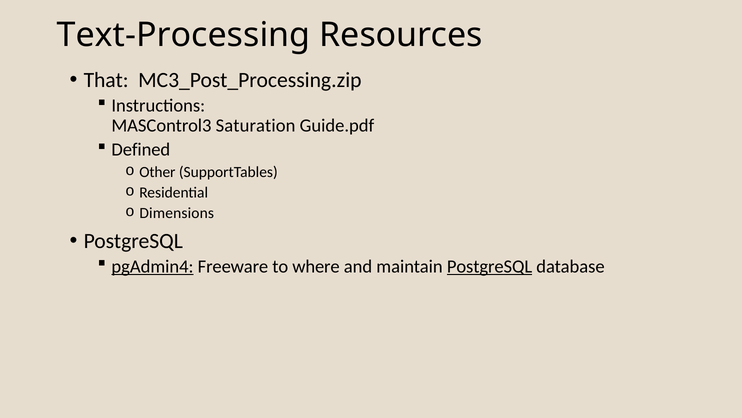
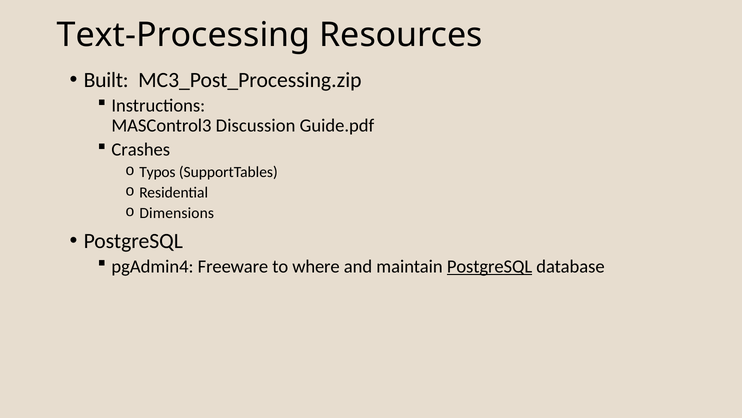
That: That -> Built
Saturation: Saturation -> Discussion
Defined: Defined -> Crashes
Other: Other -> Typos
pgAdmin4 underline: present -> none
